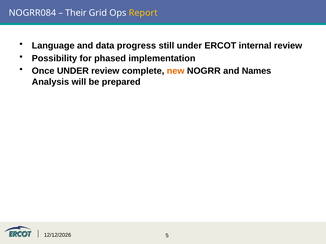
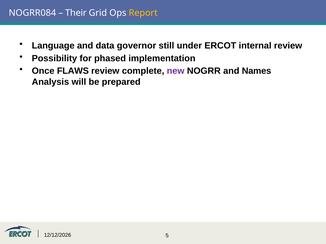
progress: progress -> governor
Once UNDER: UNDER -> FLAWS
new colour: orange -> purple
